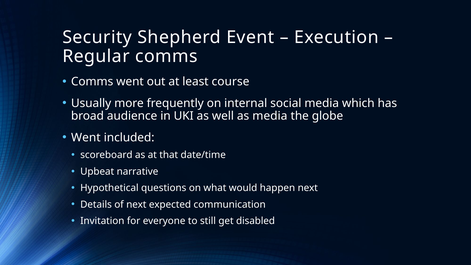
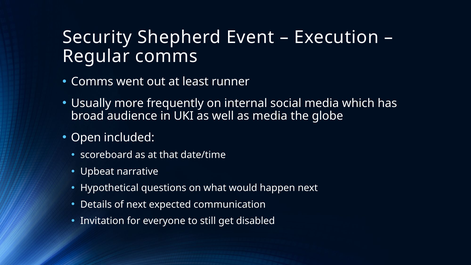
course: course -> runner
Went at (86, 137): Went -> Open
